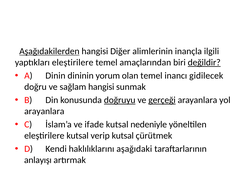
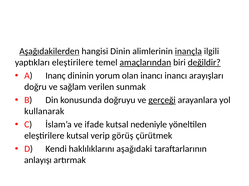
Diğer: Diğer -> Dinin
inançla underline: none -> present
amaçlarından underline: none -> present
Dinin: Dinin -> Inanç
olan temel: temel -> inancı
gidilecek: gidilecek -> arayışları
sağlam hangisi: hangisi -> verilen
doğruyu underline: present -> none
arayanlara at (44, 112): arayanlara -> kullanarak
verip kutsal: kutsal -> görüş
